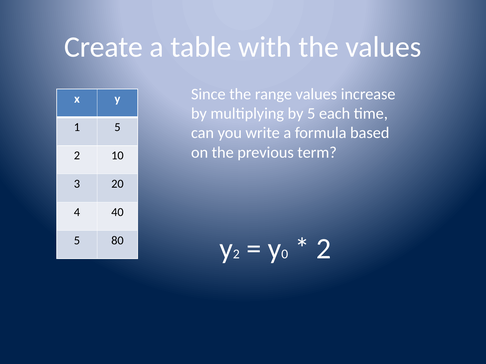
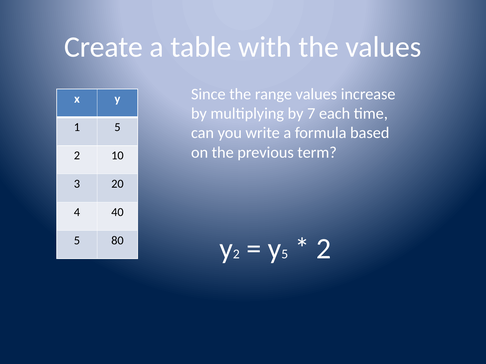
by 5: 5 -> 7
y 0: 0 -> 5
